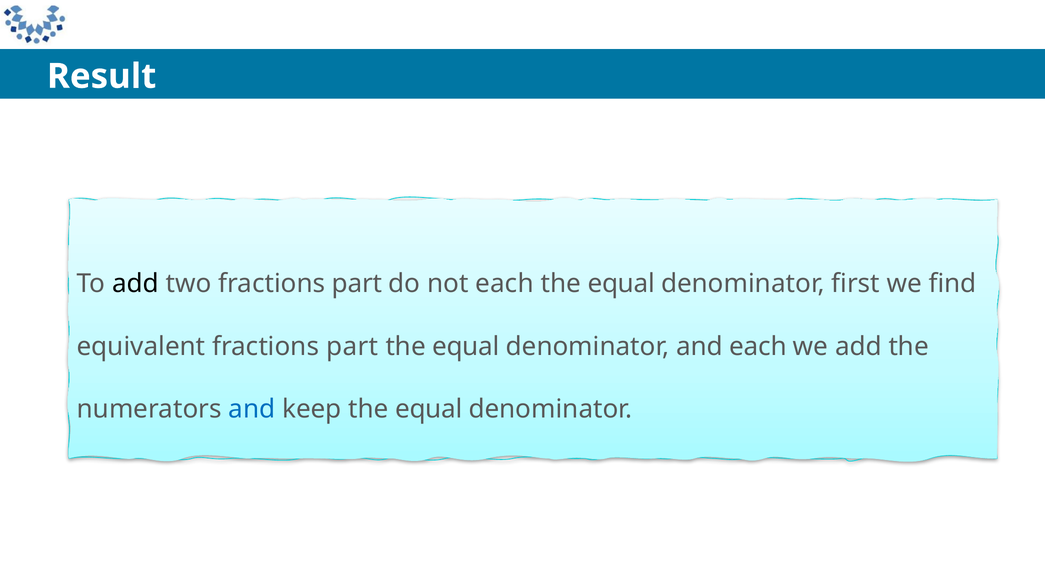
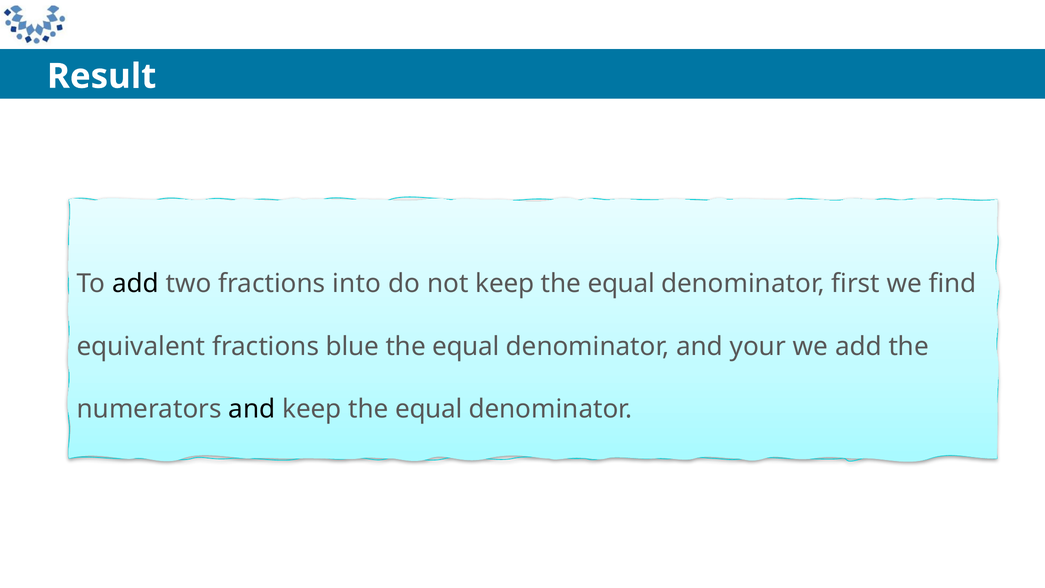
two fractions part: part -> into
not each: each -> keep
equivalent fractions part: part -> blue
and each: each -> your
and at (252, 409) colour: blue -> black
